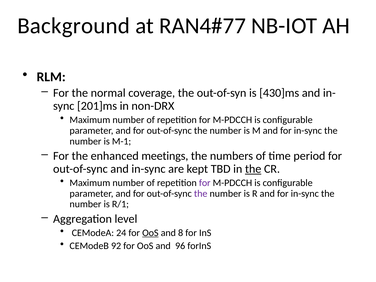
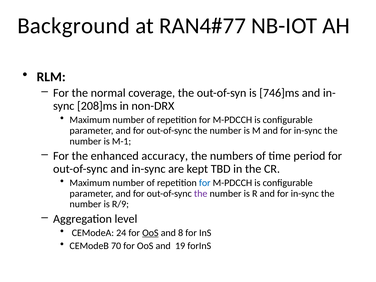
430]ms: 430]ms -> 746]ms
201]ms: 201]ms -> 208]ms
meetings: meetings -> accuracy
the at (253, 169) underline: present -> none
for at (205, 183) colour: purple -> blue
R/1: R/1 -> R/9
92: 92 -> 70
96: 96 -> 19
